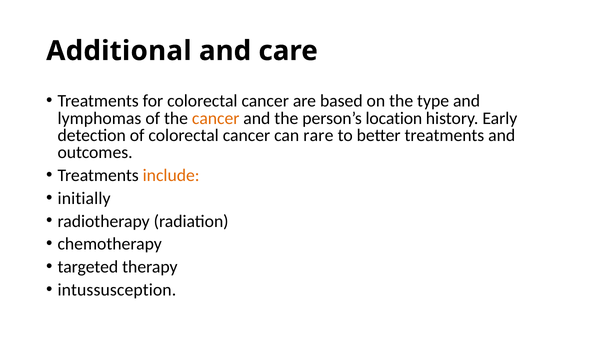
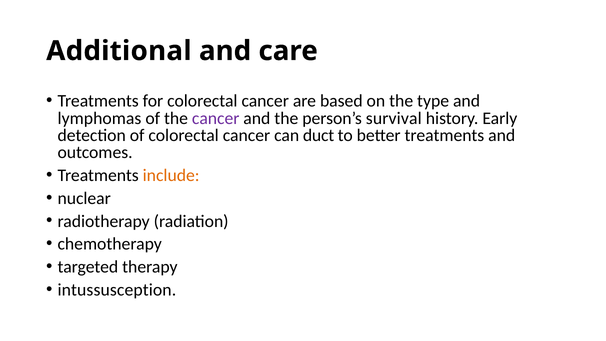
cancer at (216, 118) colour: orange -> purple
location: location -> survival
rare: rare -> duct
initially: initially -> nuclear
